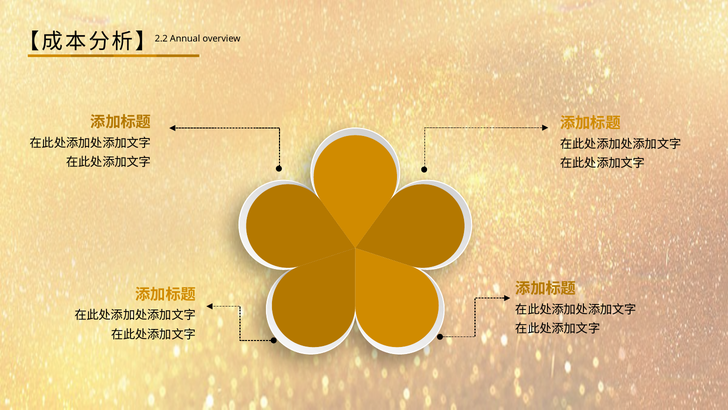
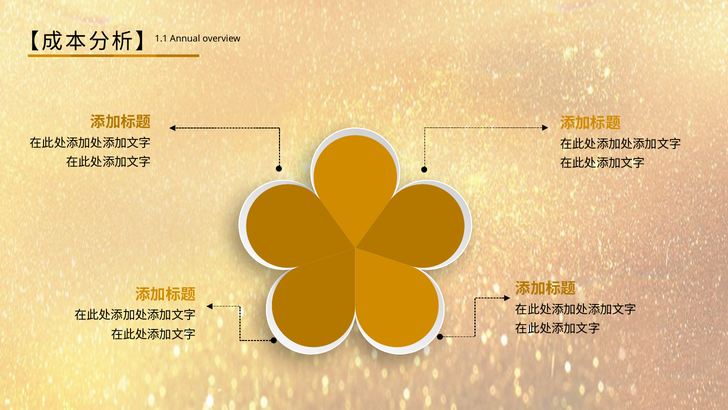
2.2: 2.2 -> 1.1
